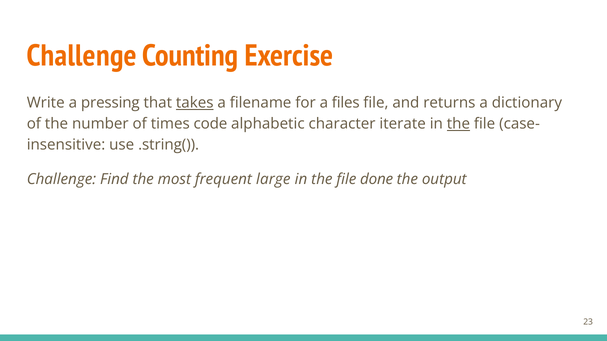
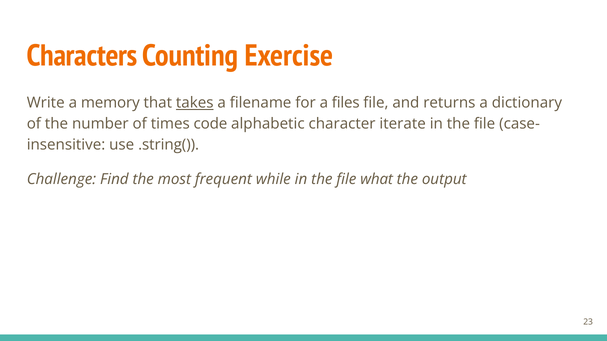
Challenge at (82, 56): Challenge -> Characters
pressing: pressing -> memory
the at (458, 124) underline: present -> none
large: large -> while
done: done -> what
